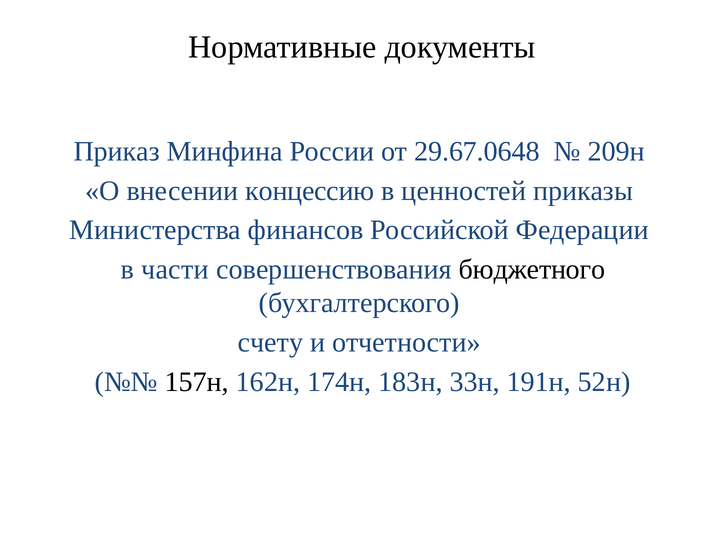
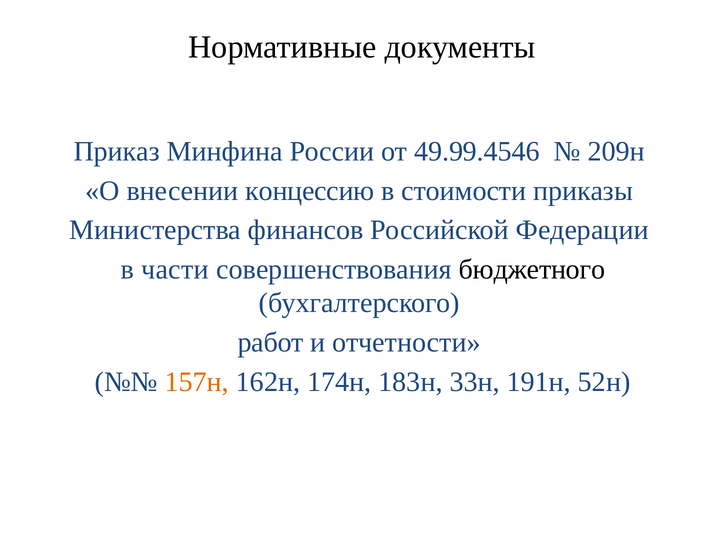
29.67.0648: 29.67.0648 -> 49.99.4546
ценностей: ценностей -> стоимости
счету: счету -> работ
157н colour: black -> orange
